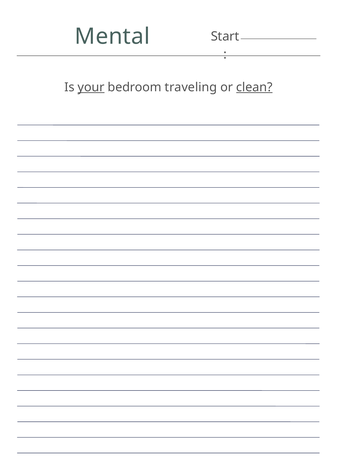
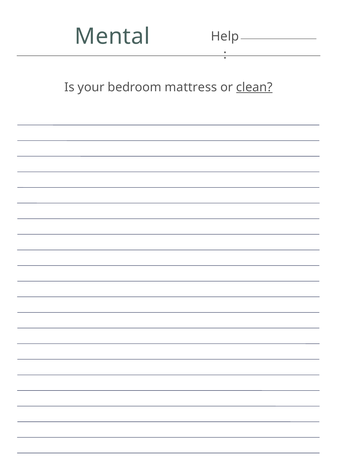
Start: Start -> Help
your underline: present -> none
traveling: traveling -> mattress
